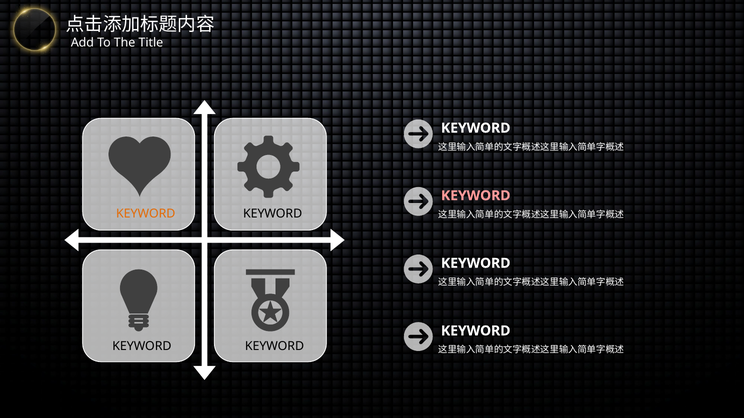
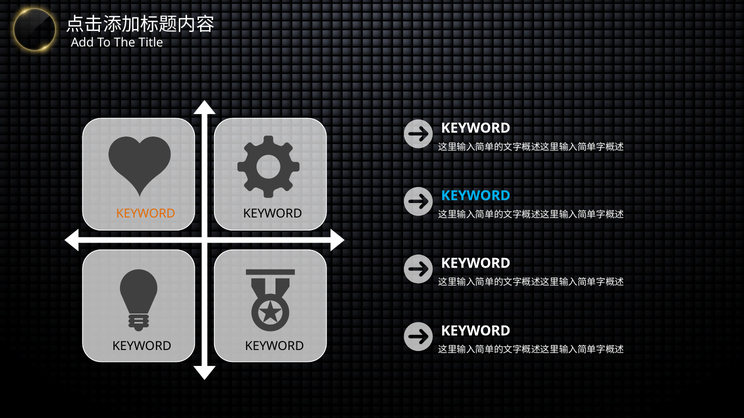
KEYWORD at (476, 196) colour: pink -> light blue
